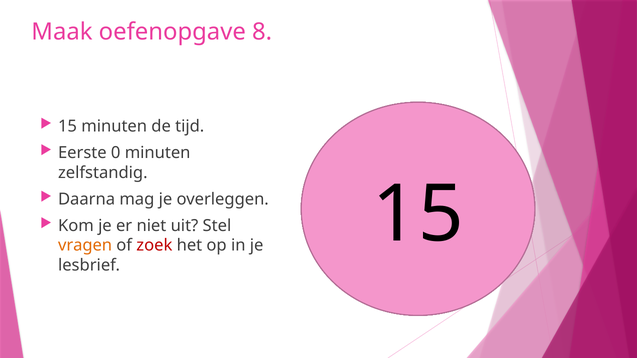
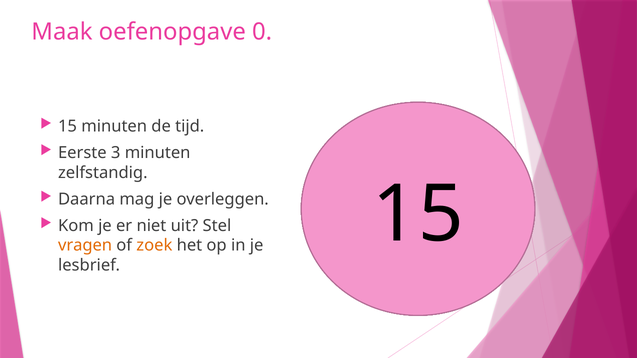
8: 8 -> 0
0: 0 -> 3
zoek colour: red -> orange
